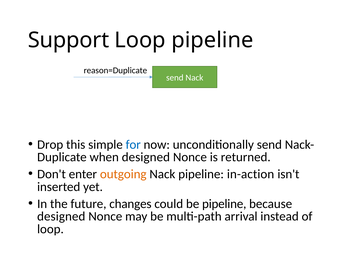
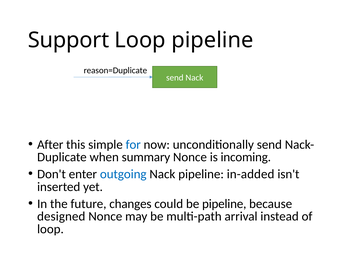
Drop: Drop -> After
when designed: designed -> summary
returned: returned -> incoming
outgoing colour: orange -> blue
in-action: in-action -> in-added
